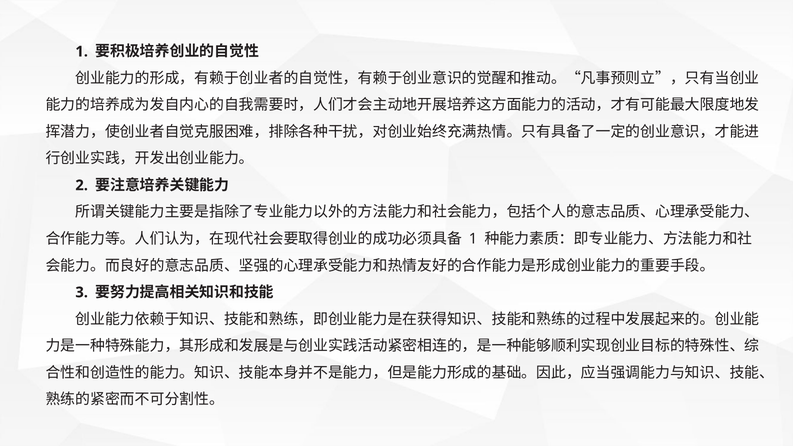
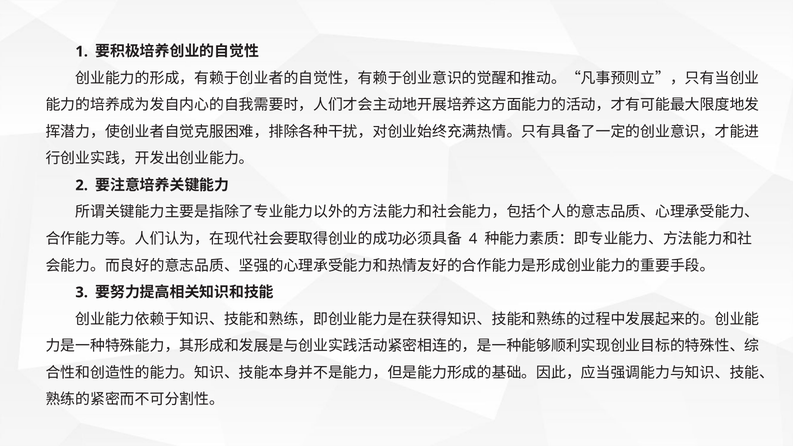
1 at (473, 239): 1 -> 4
